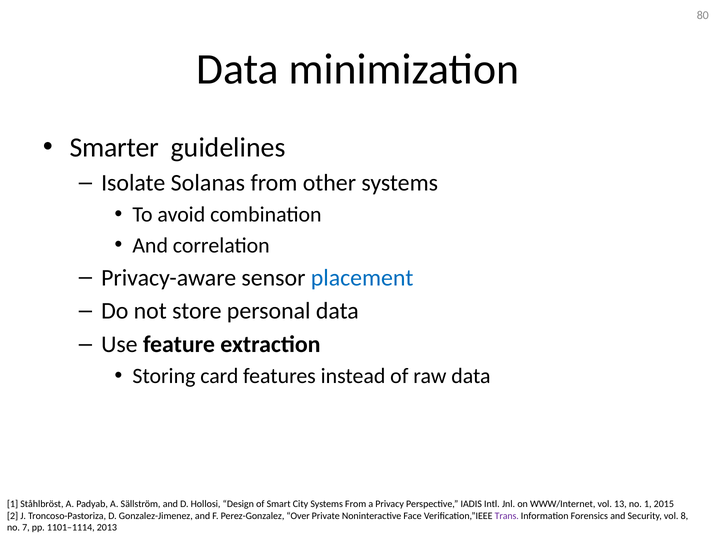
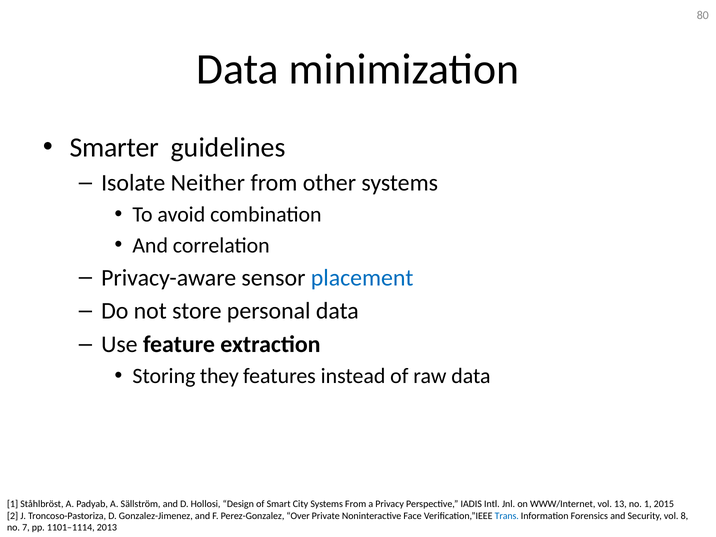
Solanas: Solanas -> Neither
card: card -> they
Trans colour: purple -> blue
